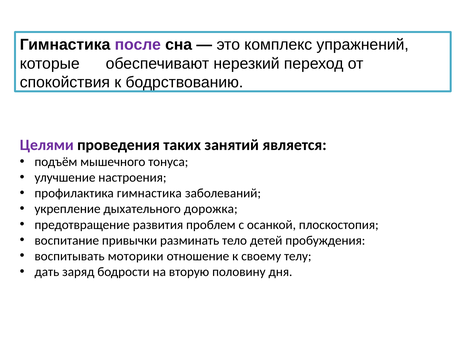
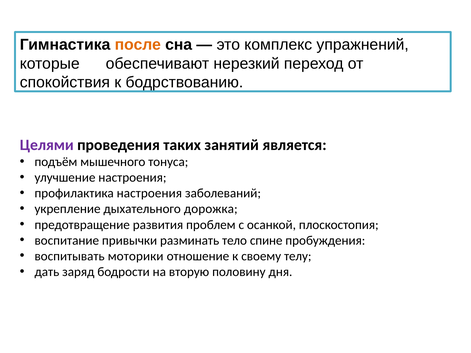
после colour: purple -> orange
профилактика гимнастика: гимнастика -> настроения
детей: детей -> спине
